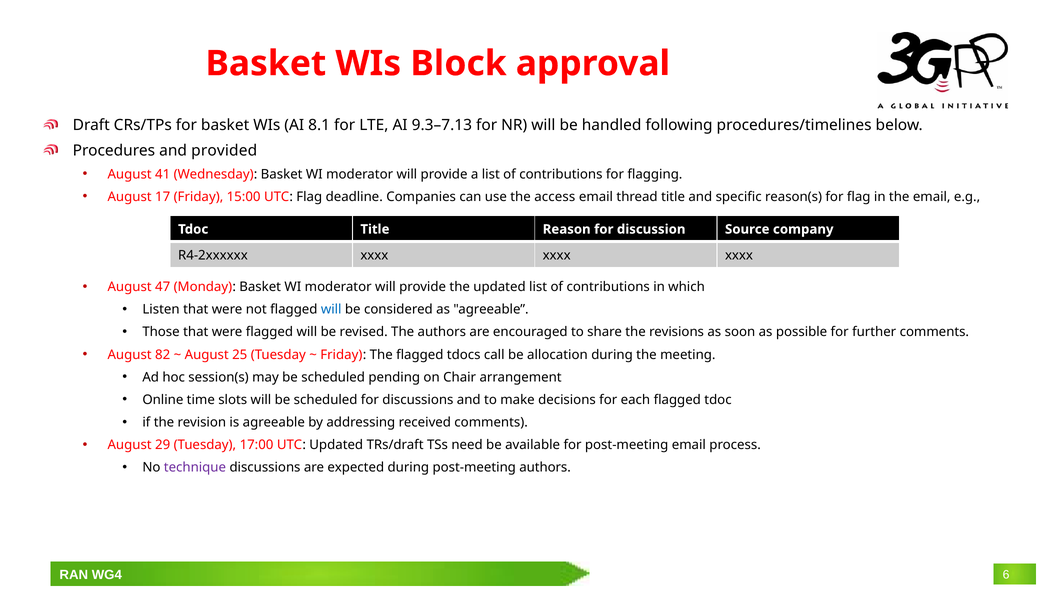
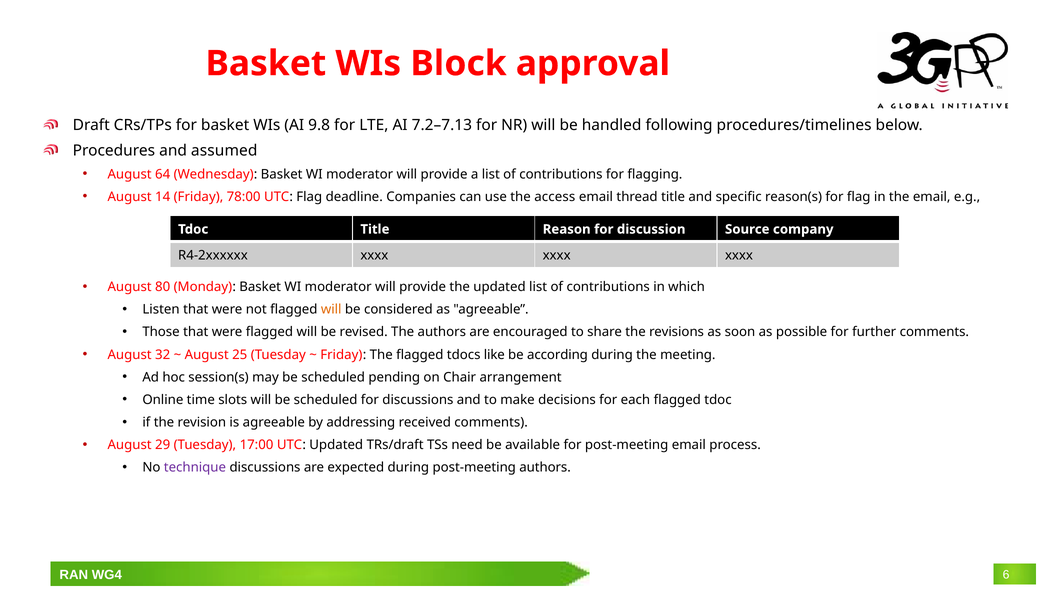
8.1: 8.1 -> 9.8
9.3–7.13: 9.3–7.13 -> 7.2–7.13
provided: provided -> assumed
41: 41 -> 64
17: 17 -> 14
15:00: 15:00 -> 78:00
47: 47 -> 80
will at (331, 309) colour: blue -> orange
82: 82 -> 32
call: call -> like
allocation: allocation -> according
